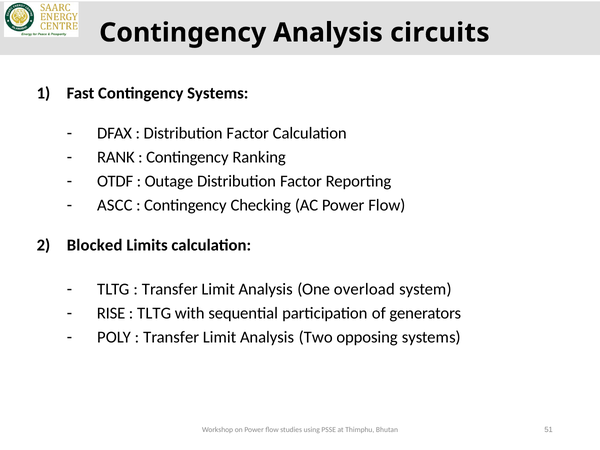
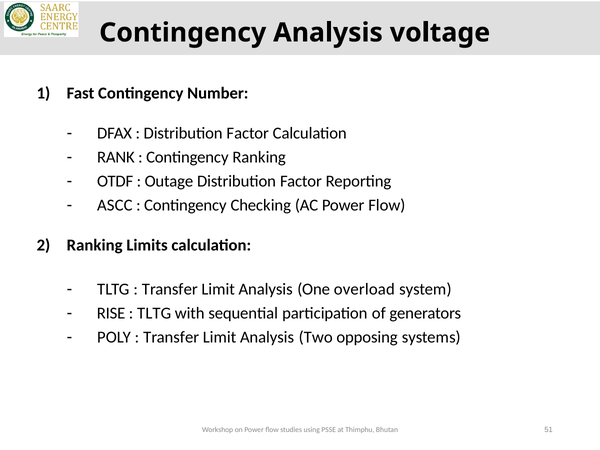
circuits: circuits -> voltage
Contingency Systems: Systems -> Number
Blocked at (95, 245): Blocked -> Ranking
